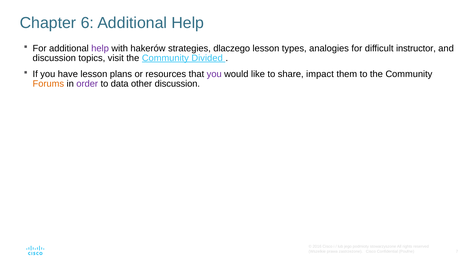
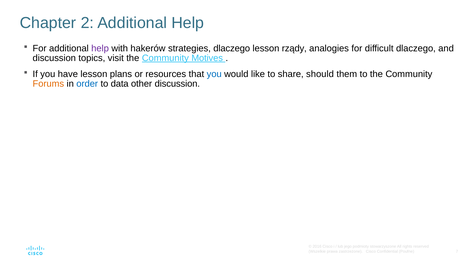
6: 6 -> 2
types: types -> rządy
difficult instructor: instructor -> dlaczego
Divided: Divided -> Motives
you at (214, 74) colour: purple -> blue
impact: impact -> should
order colour: purple -> blue
